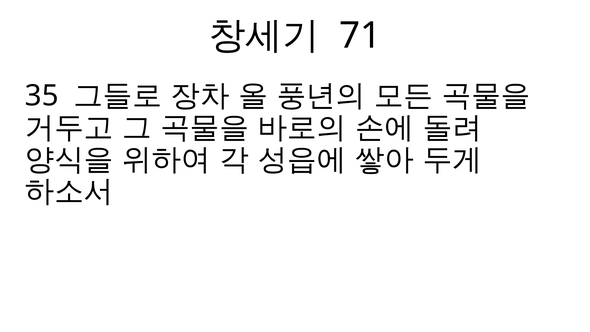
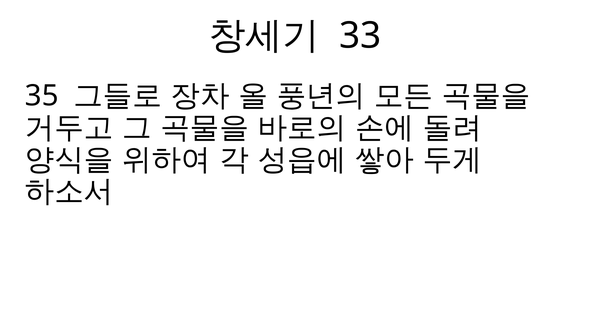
71: 71 -> 33
